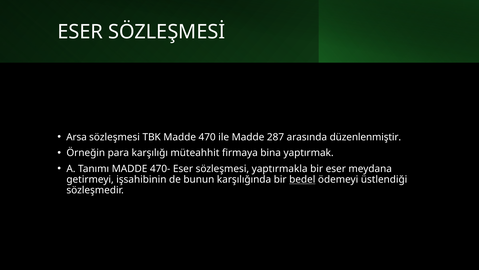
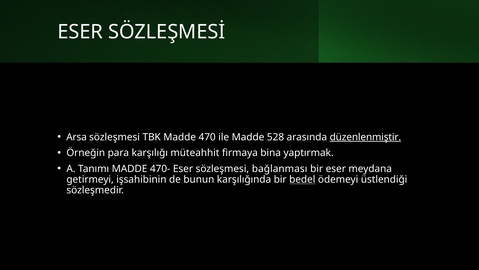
287: 287 -> 528
düzenlenmiştir underline: none -> present
yaptırmakla: yaptırmakla -> bağlanması
